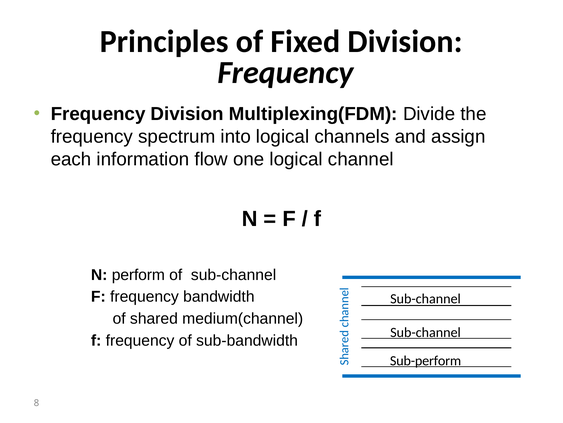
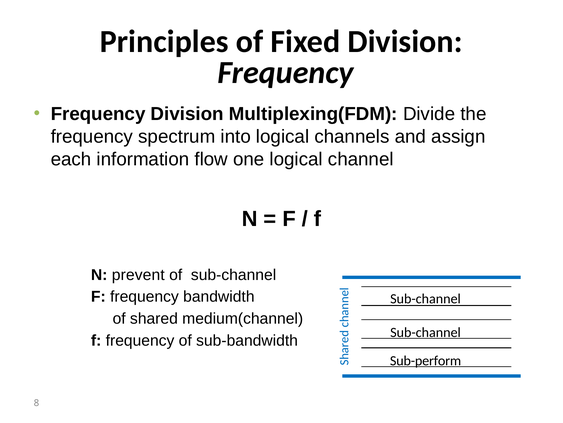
perform: perform -> prevent
